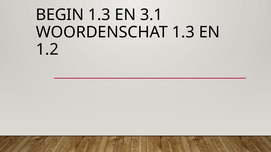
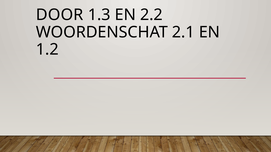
BEGIN: BEGIN -> DOOR
3.1: 3.1 -> 2.2
WOORDENSCHAT 1.3: 1.3 -> 2.1
